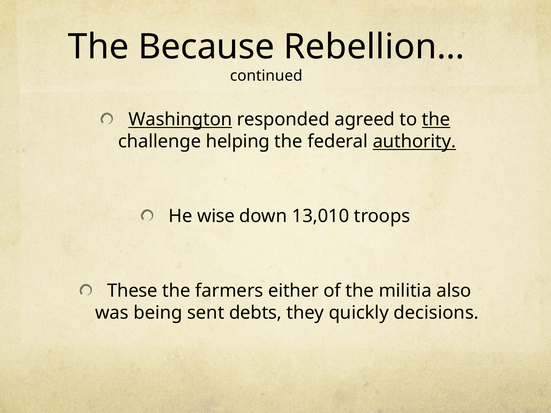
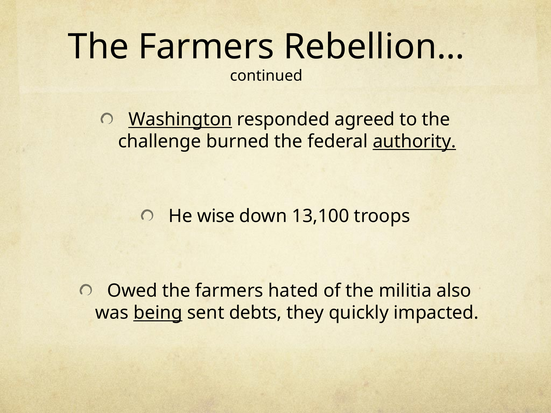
Because at (206, 47): Because -> Farmers
the at (436, 120) underline: present -> none
helping: helping -> burned
13,010: 13,010 -> 13,100
These: These -> Owed
either: either -> hated
being underline: none -> present
decisions: decisions -> impacted
